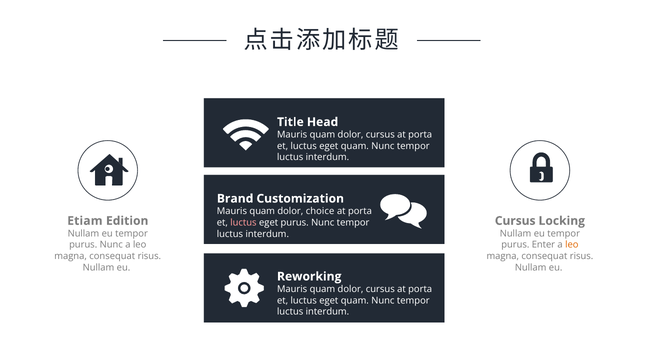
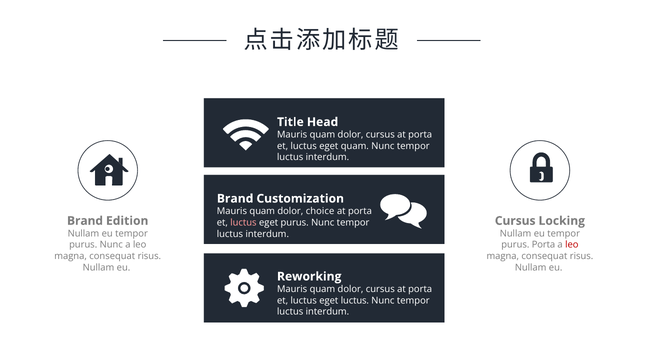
Etiam at (85, 221): Etiam -> Brand
purus Enter: Enter -> Porta
leo at (572, 245) colour: orange -> red
quam at (355, 300): quam -> luctus
